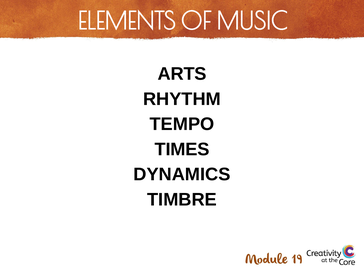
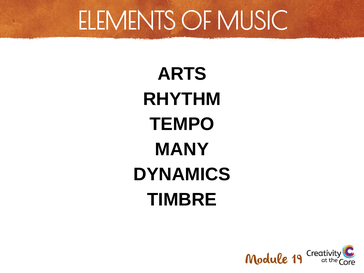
TIMES: TIMES -> MANY
